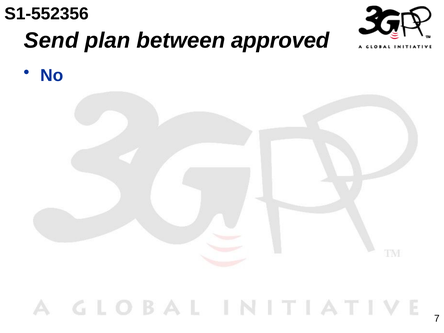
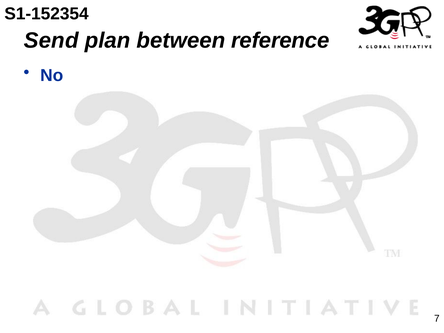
S1-552356: S1-552356 -> S1-152354
approved: approved -> reference
